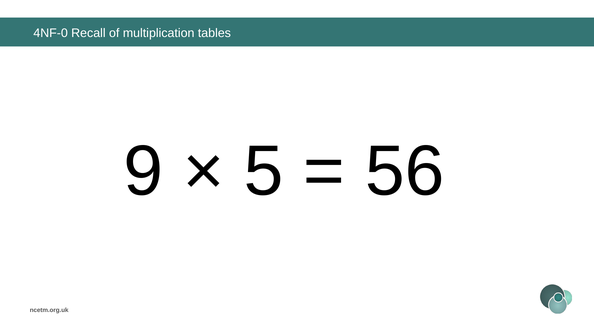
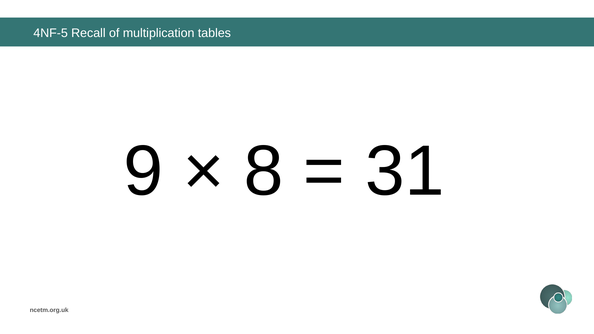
4NF-0: 4NF-0 -> 4NF-5
5: 5 -> 8
56: 56 -> 31
